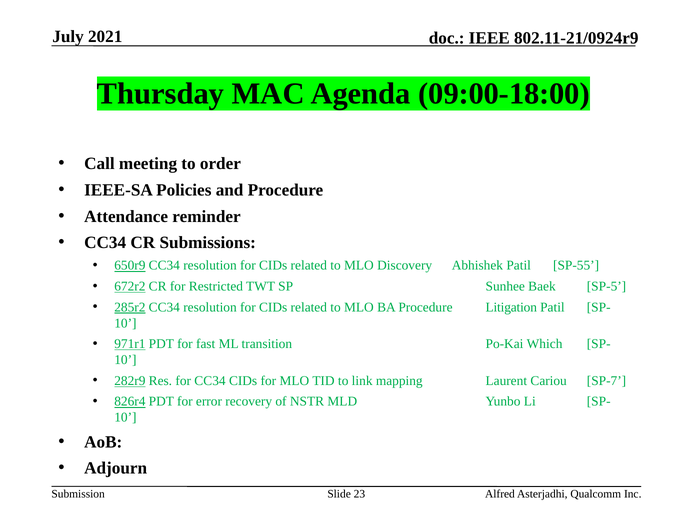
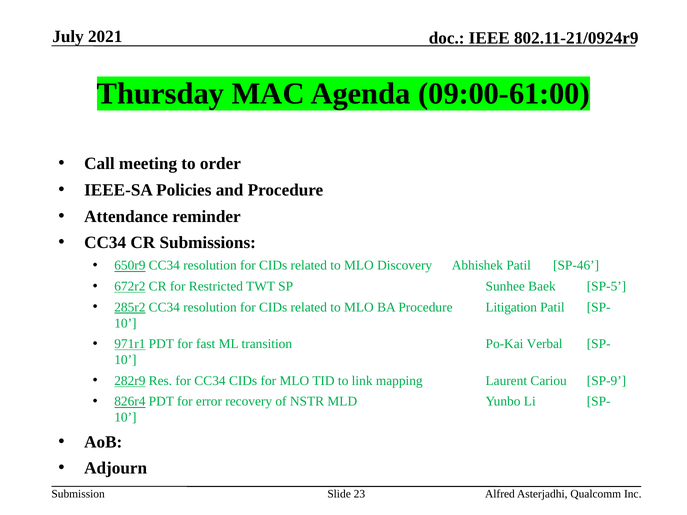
09:00-18:00: 09:00-18:00 -> 09:00-61:00
SP-55: SP-55 -> SP-46
Which: Which -> Verbal
SP-7: SP-7 -> SP-9
